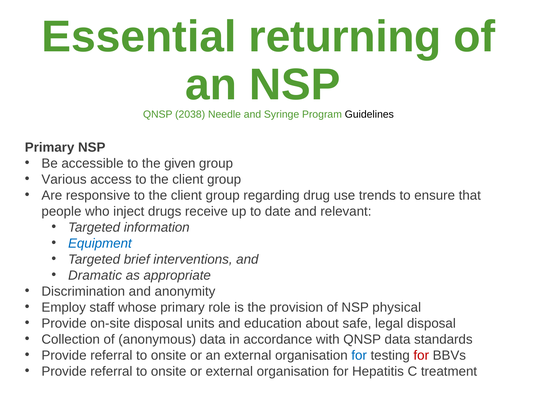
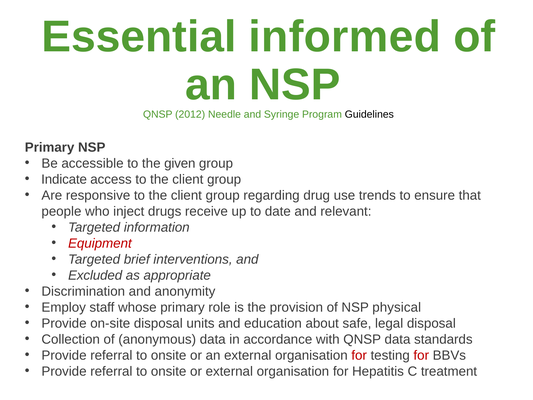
returning: returning -> informed
2038: 2038 -> 2012
Various: Various -> Indicate
Equipment colour: blue -> red
Dramatic: Dramatic -> Excluded
for at (359, 355) colour: blue -> red
